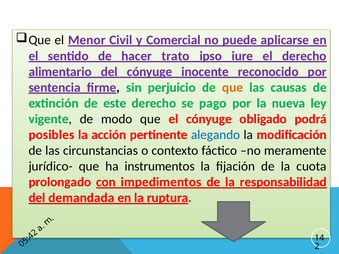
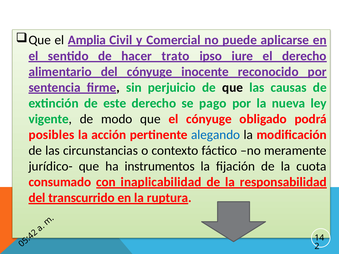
Menor: Menor -> Amplia
que at (233, 88) colour: orange -> black
prolongado: prolongado -> consumado
impedimentos: impedimentos -> inaplicabilidad
demandada: demandada -> transcurrido
